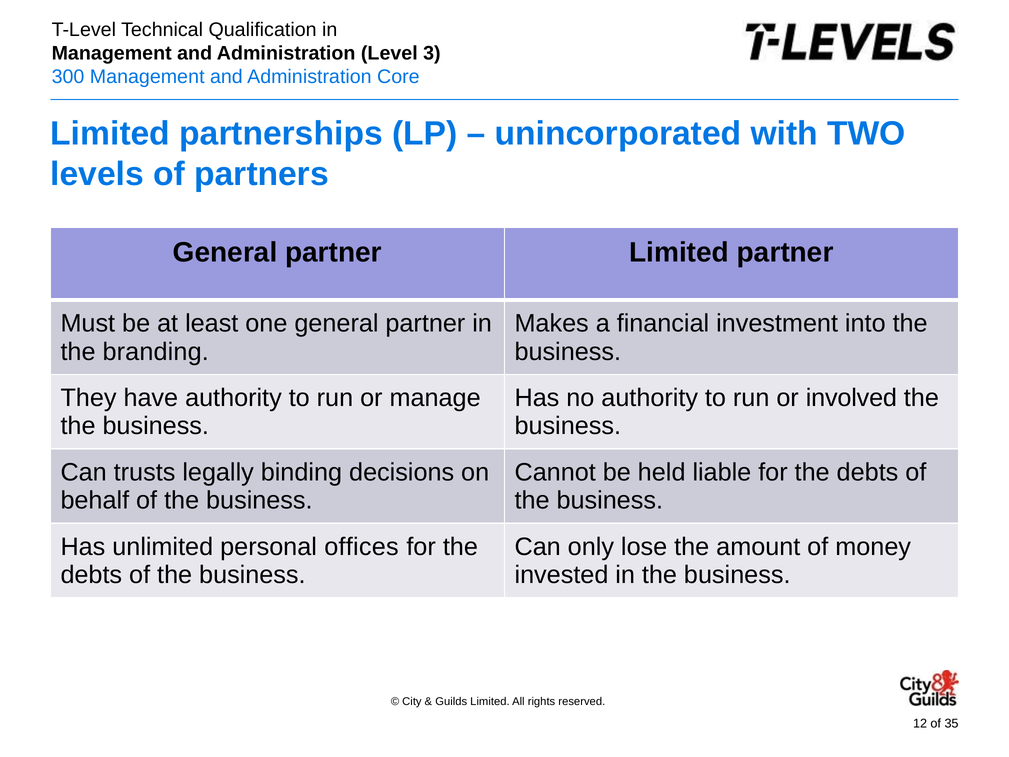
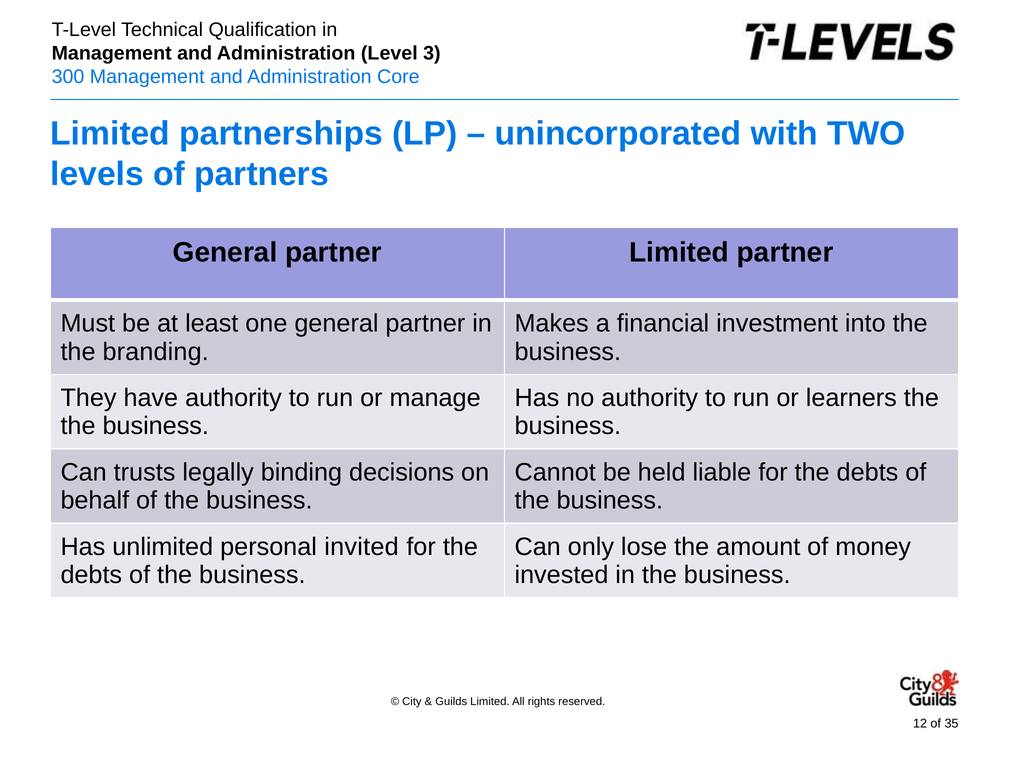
involved: involved -> learners
offices: offices -> invited
